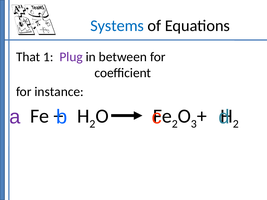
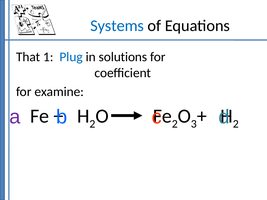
Plug colour: purple -> blue
between: between -> solutions
instance: instance -> examine
